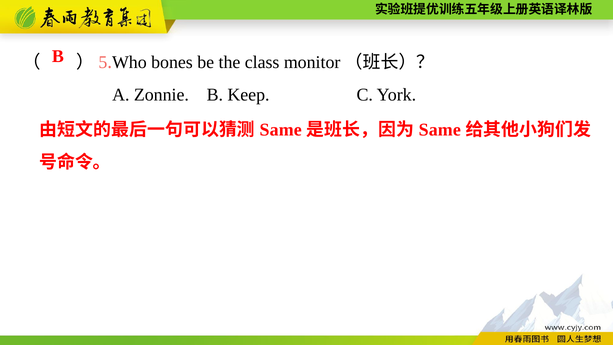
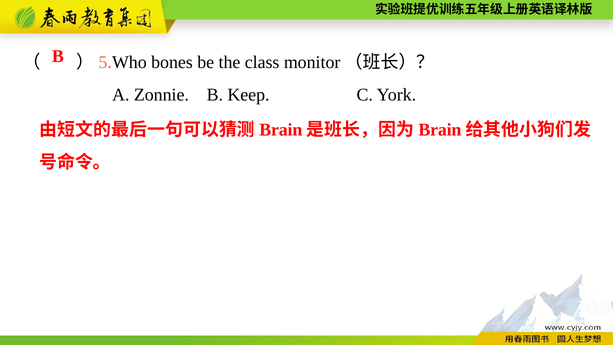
Same at (281, 130): Same -> Brain
Same at (440, 130): Same -> Brain
